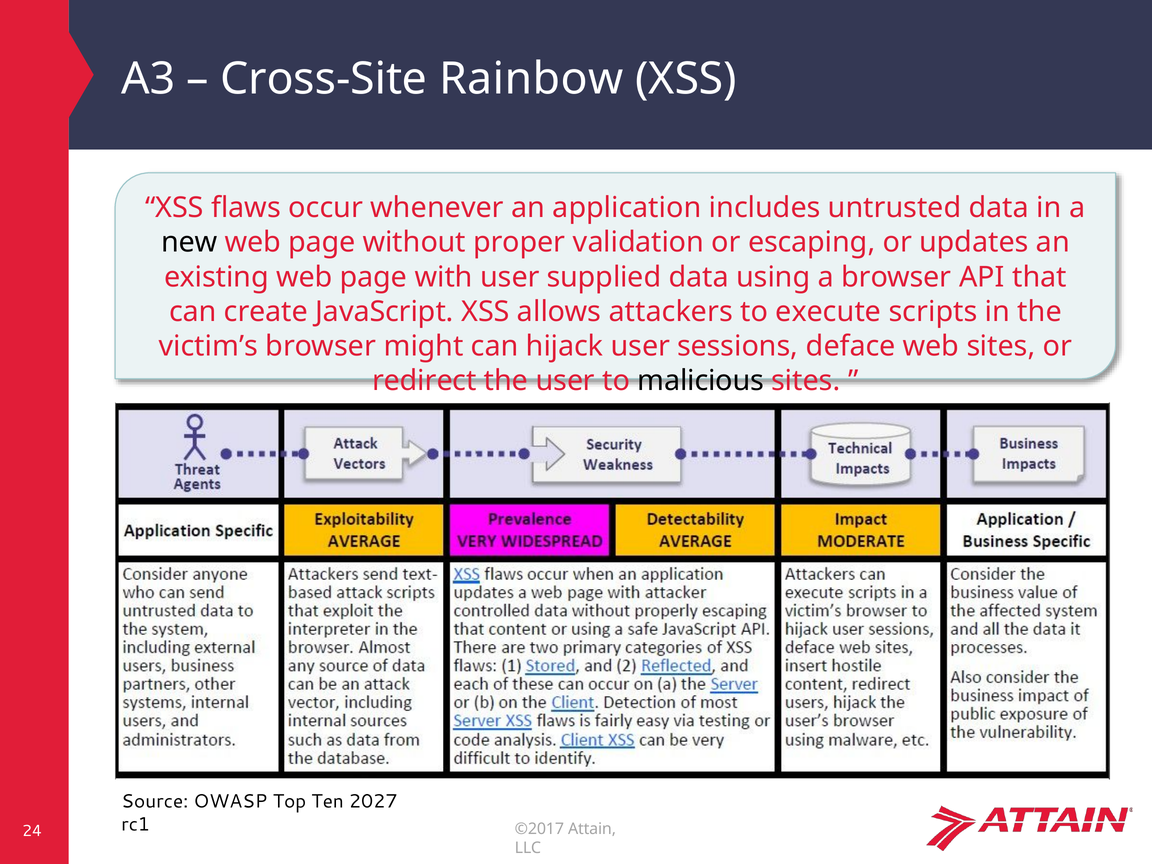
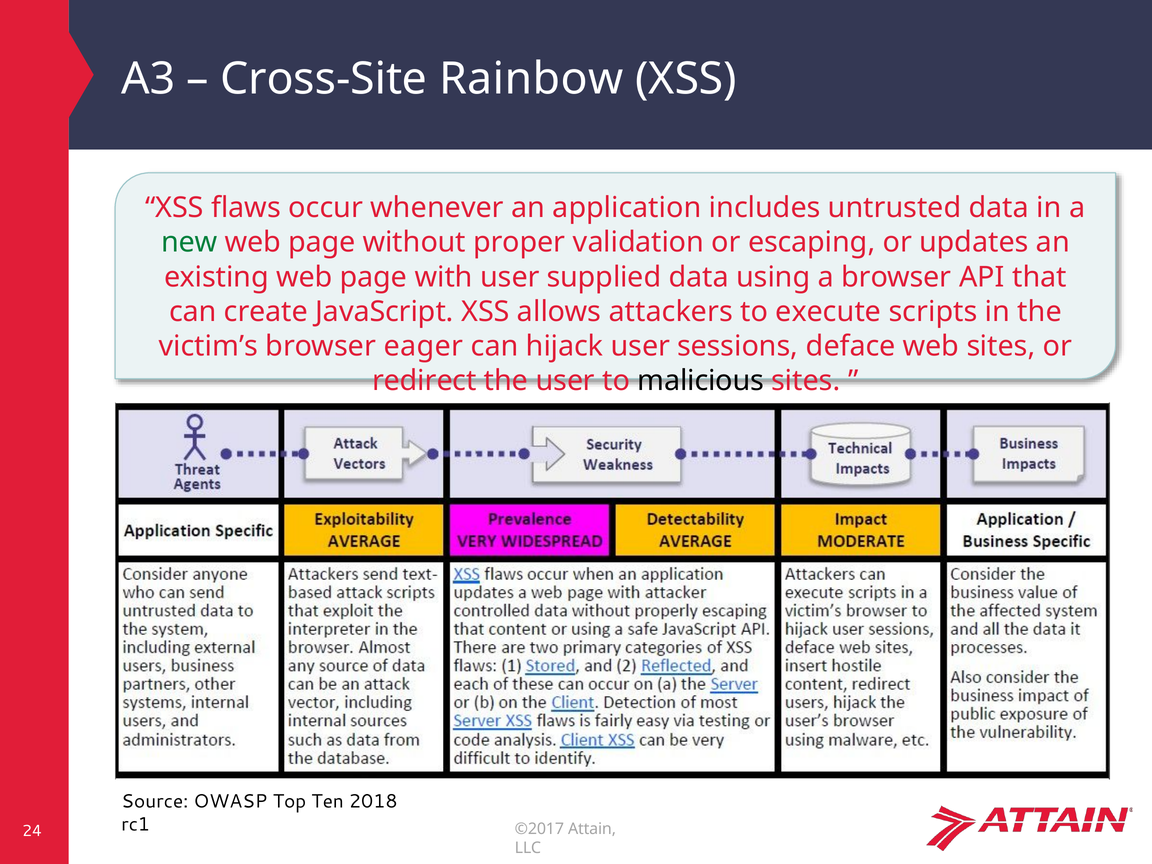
new colour: black -> green
might: might -> eager
2027: 2027 -> 2018
